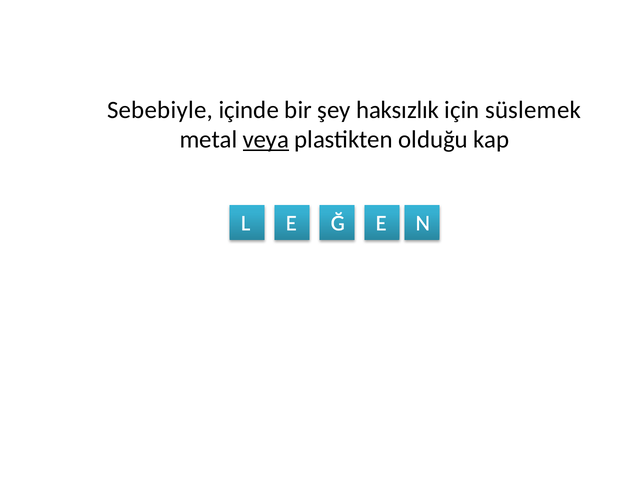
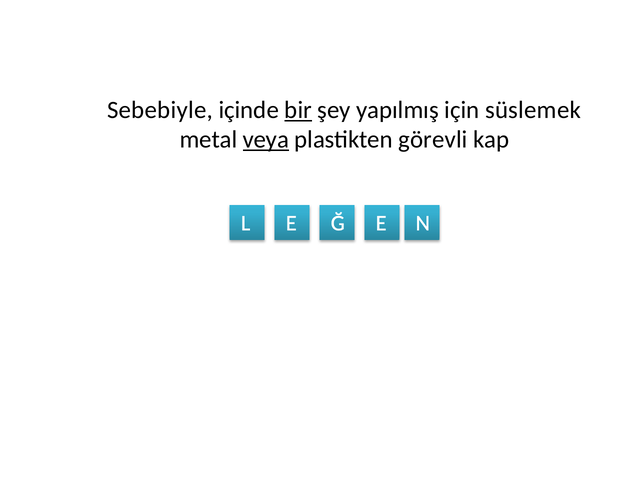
bir underline: none -> present
haksızlık: haksızlık -> yapılmış
olduğu: olduğu -> görevli
